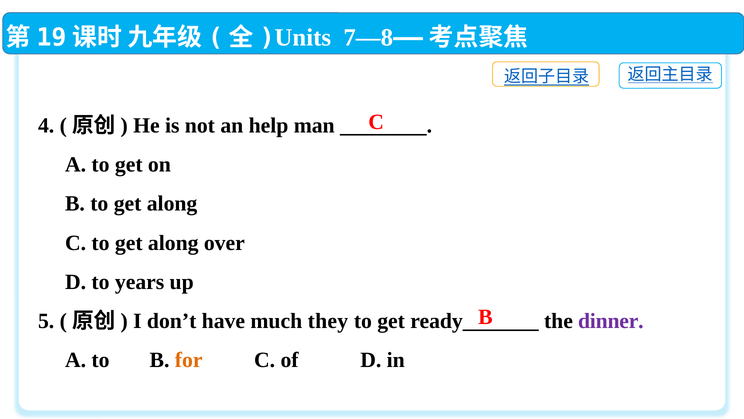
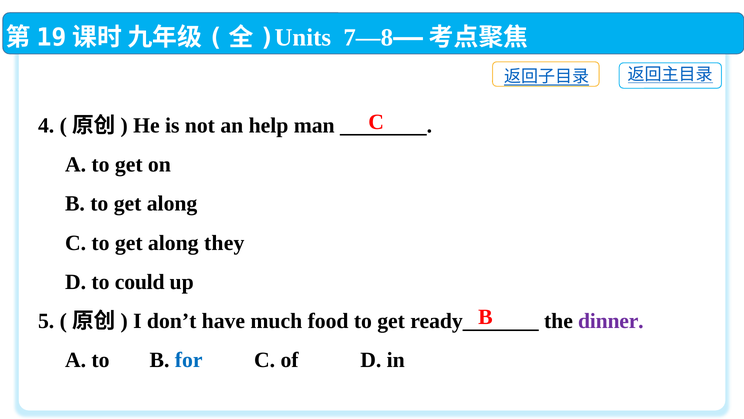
over: over -> they
years: years -> could
they: they -> food
for colour: orange -> blue
